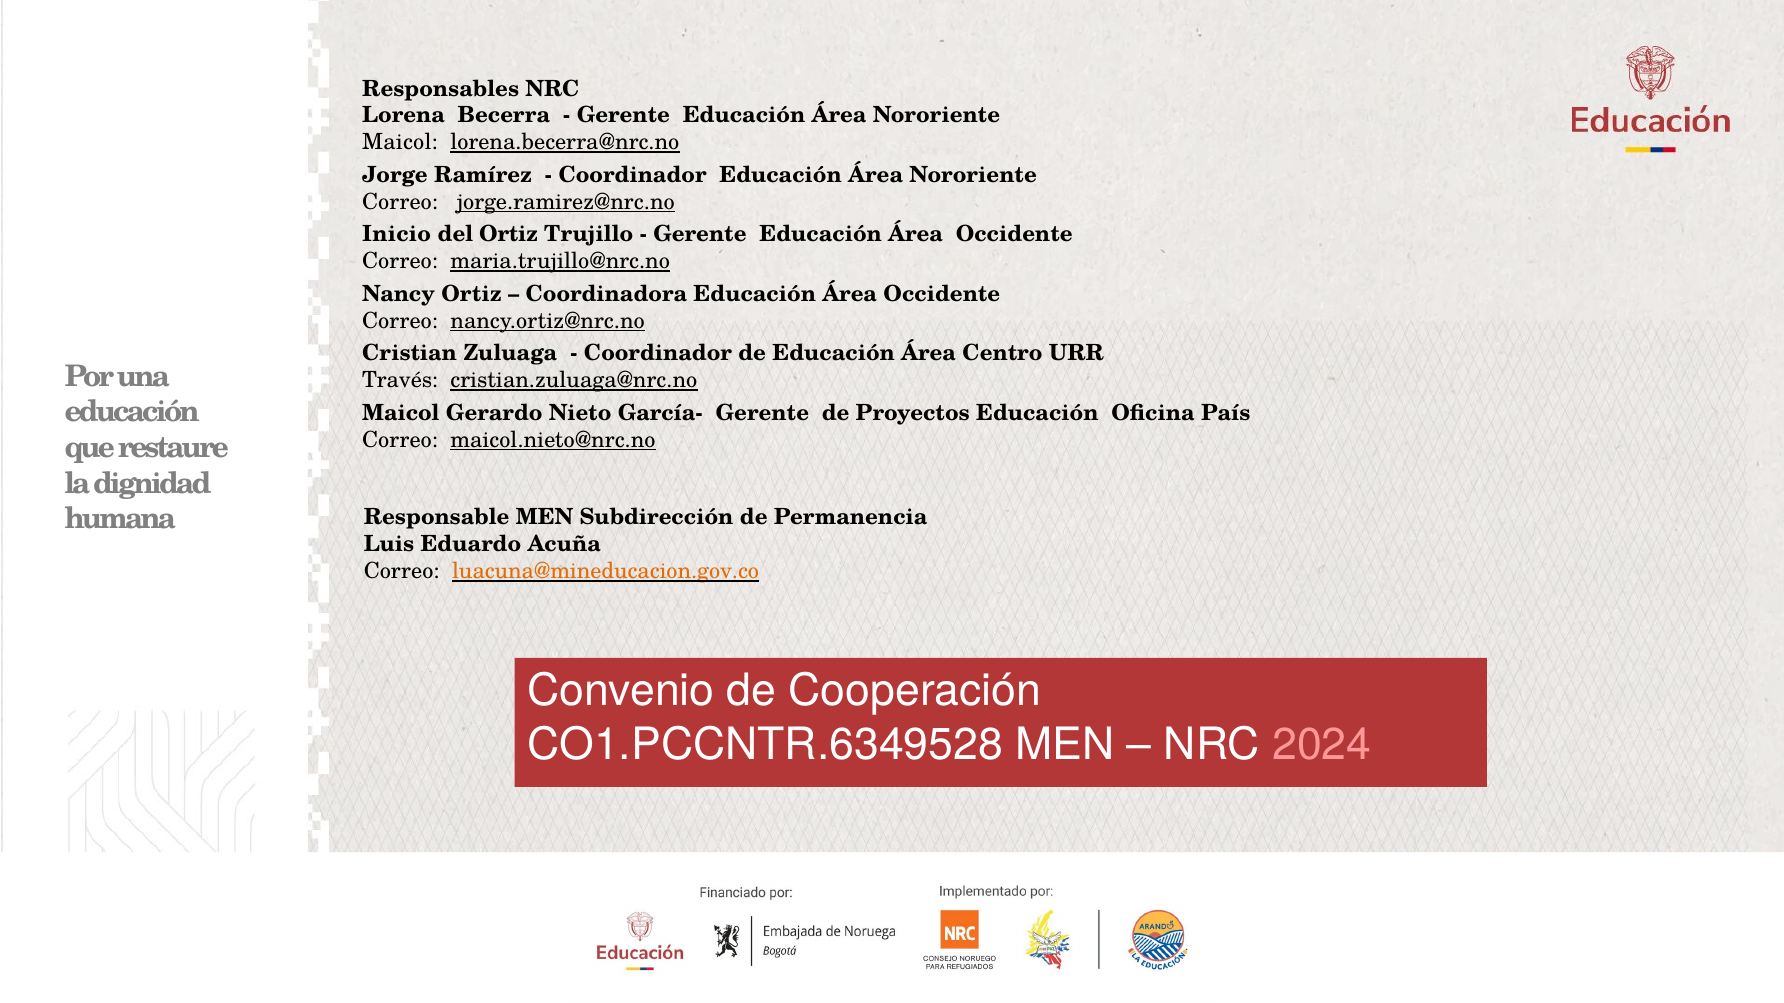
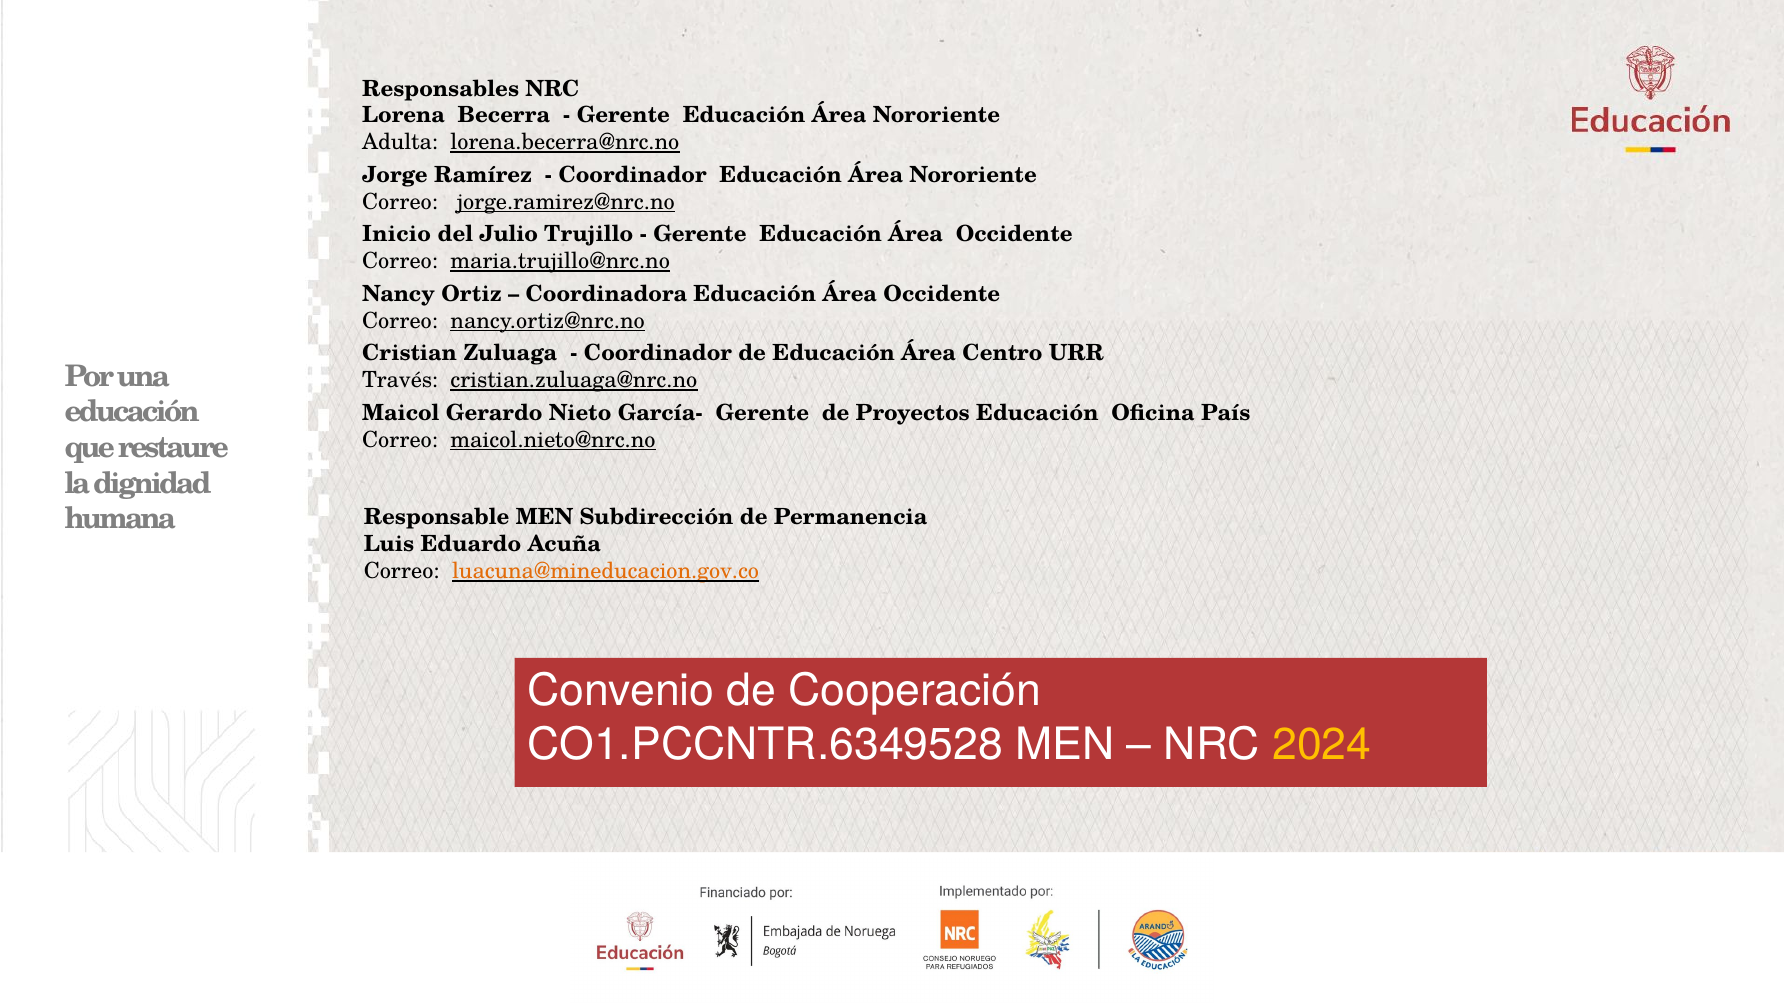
Maicol at (400, 142): Maicol -> Adulta
del Ortiz: Ortiz -> Julio
2024 colour: pink -> yellow
